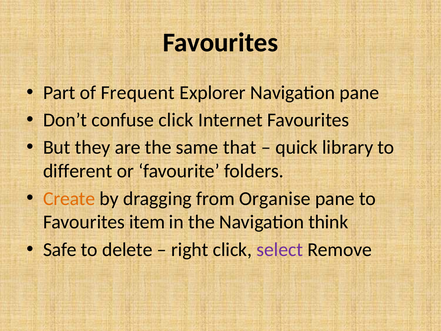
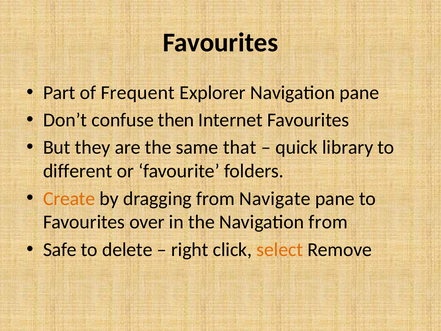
confuse click: click -> then
Organise: Organise -> Navigate
item: item -> over
Navigation think: think -> from
select colour: purple -> orange
